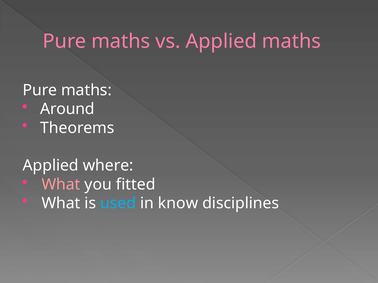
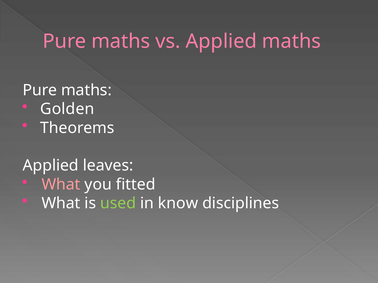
Around: Around -> Golden
where: where -> leaves
used colour: light blue -> light green
